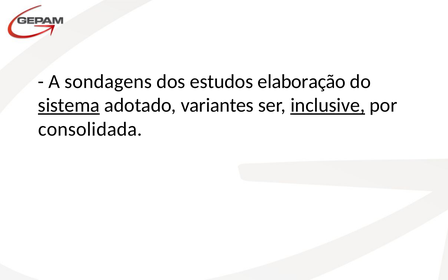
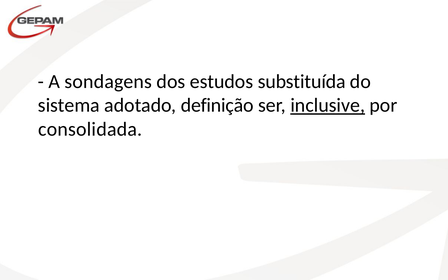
elaboração: elaboração -> substituída
sistema underline: present -> none
variantes: variantes -> definição
